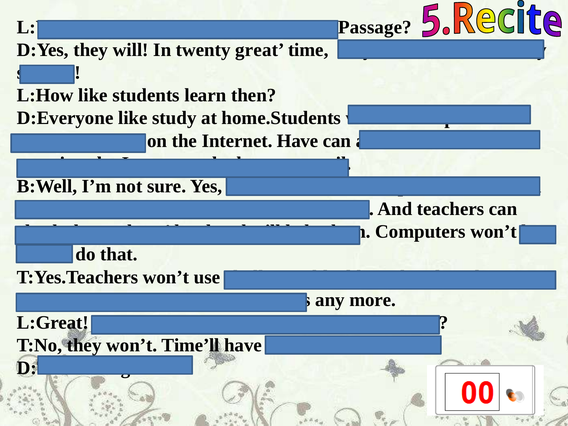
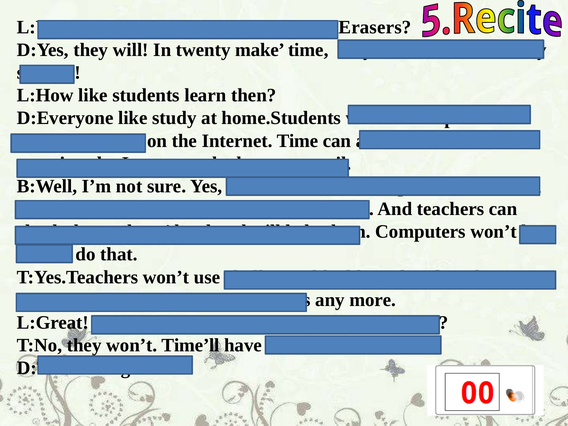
Passage at (375, 27): Passage -> Erasers
twenty great: great -> make
Internet Have: Have -> Time
